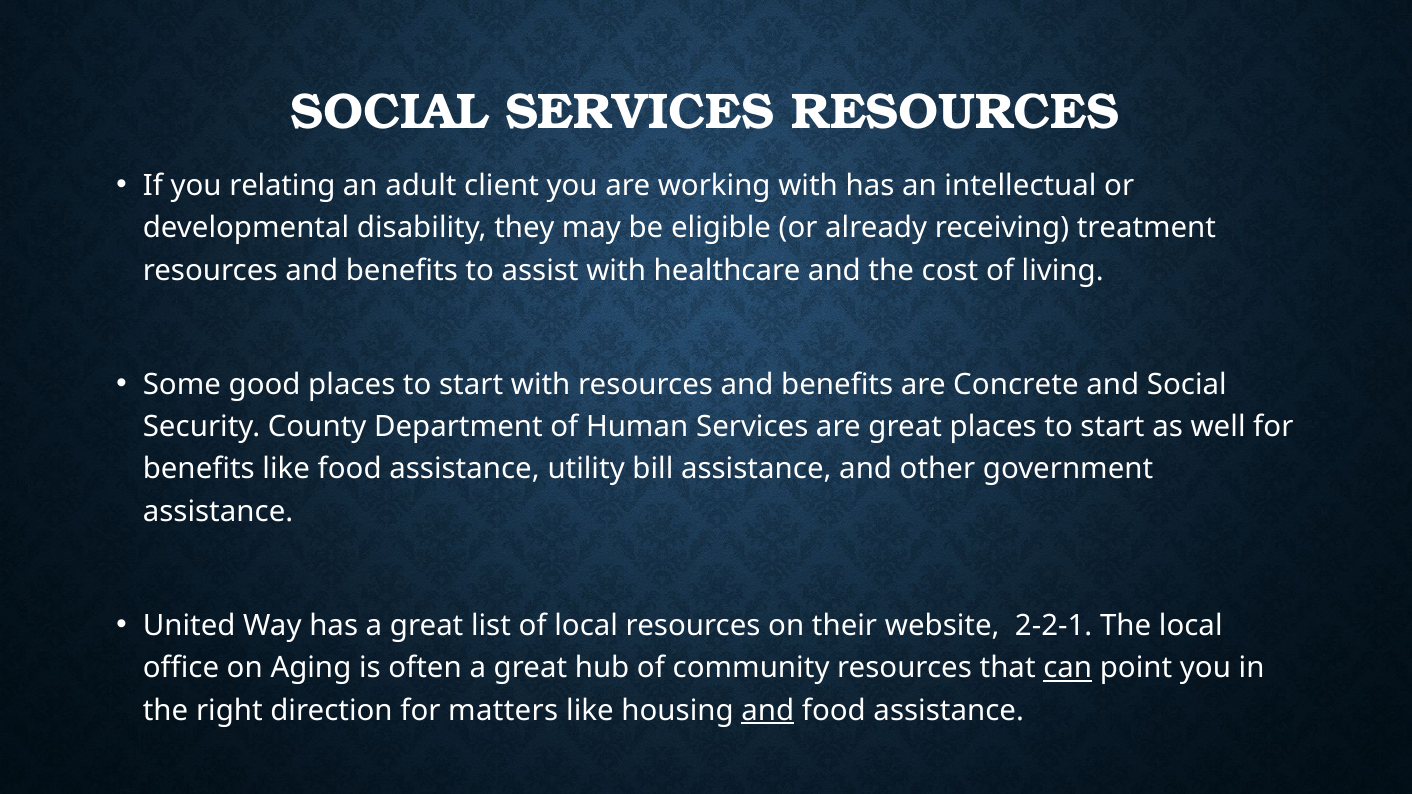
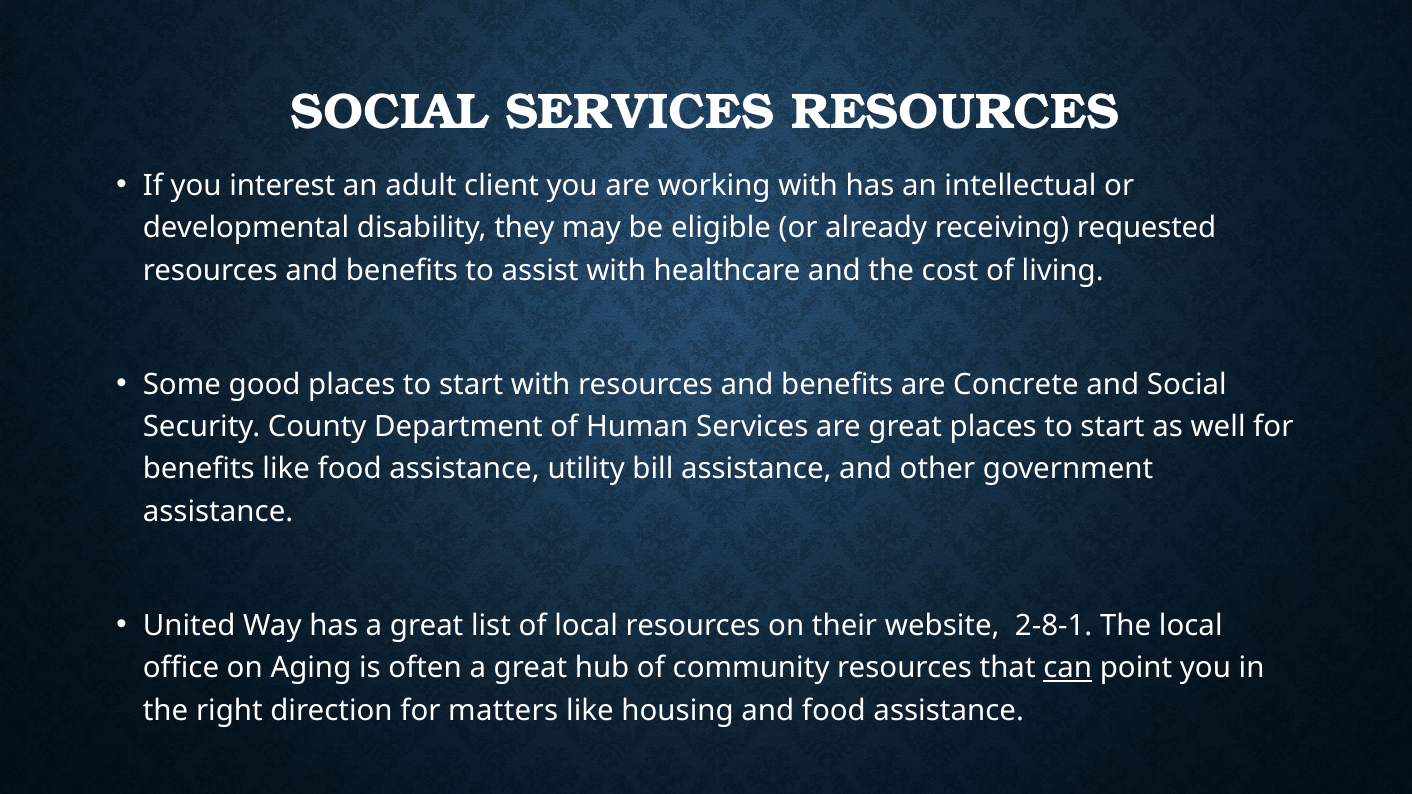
relating: relating -> interest
treatment: treatment -> requested
2-2-1: 2-2-1 -> 2-8-1
and at (768, 711) underline: present -> none
